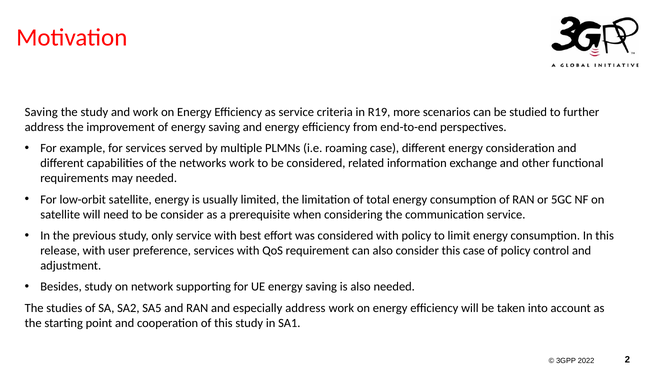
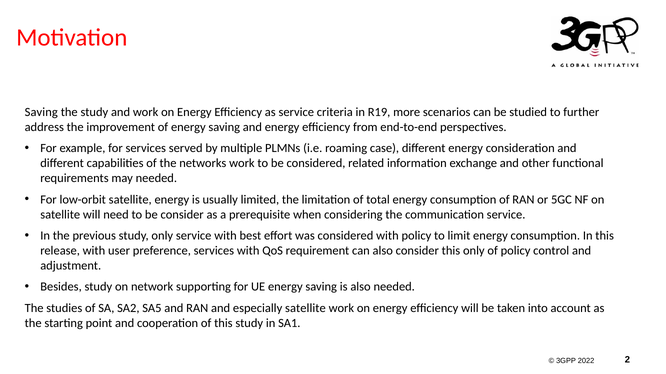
this case: case -> only
especially address: address -> satellite
